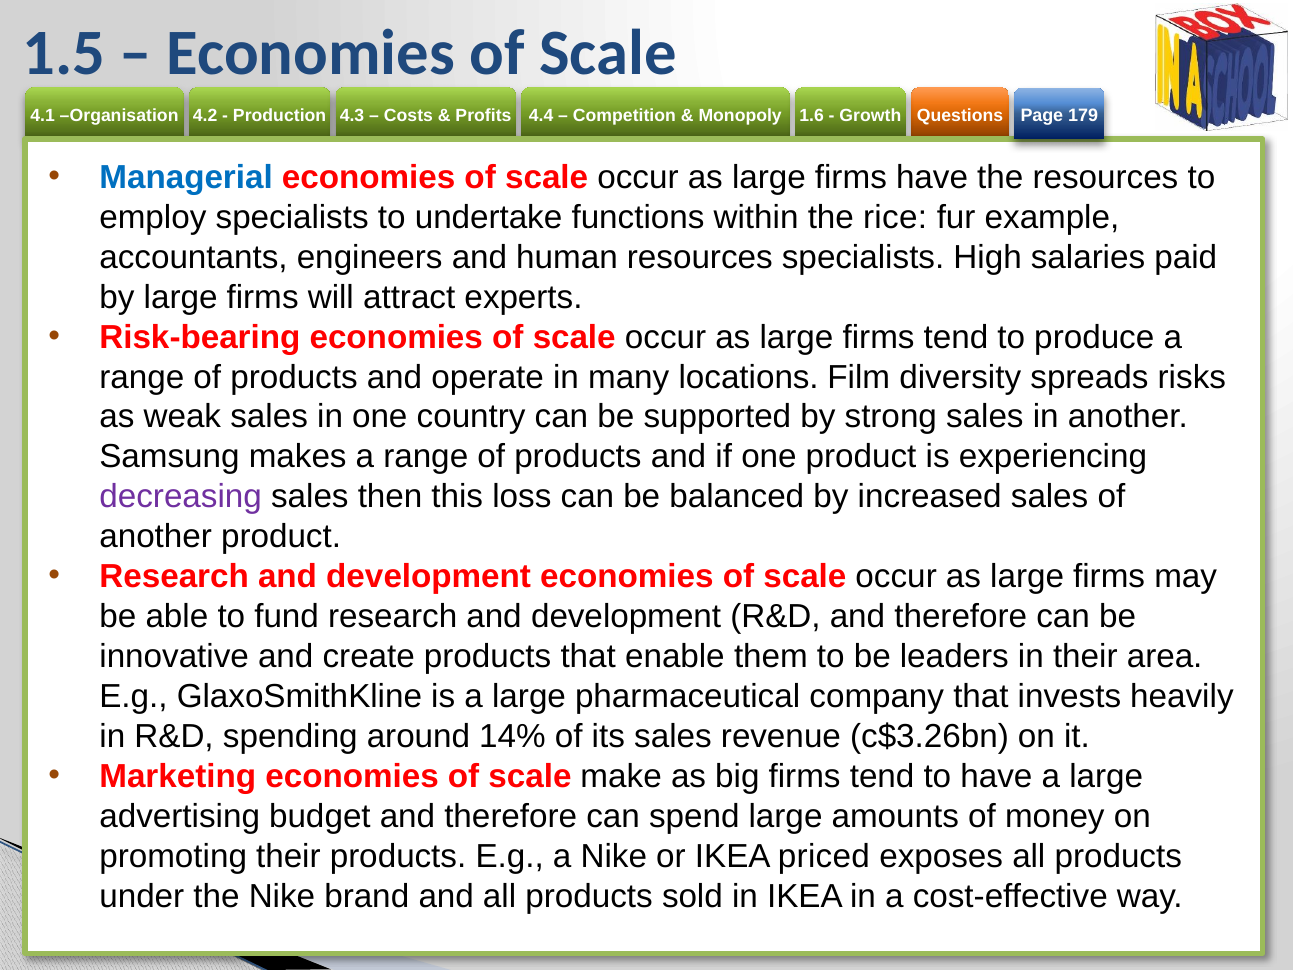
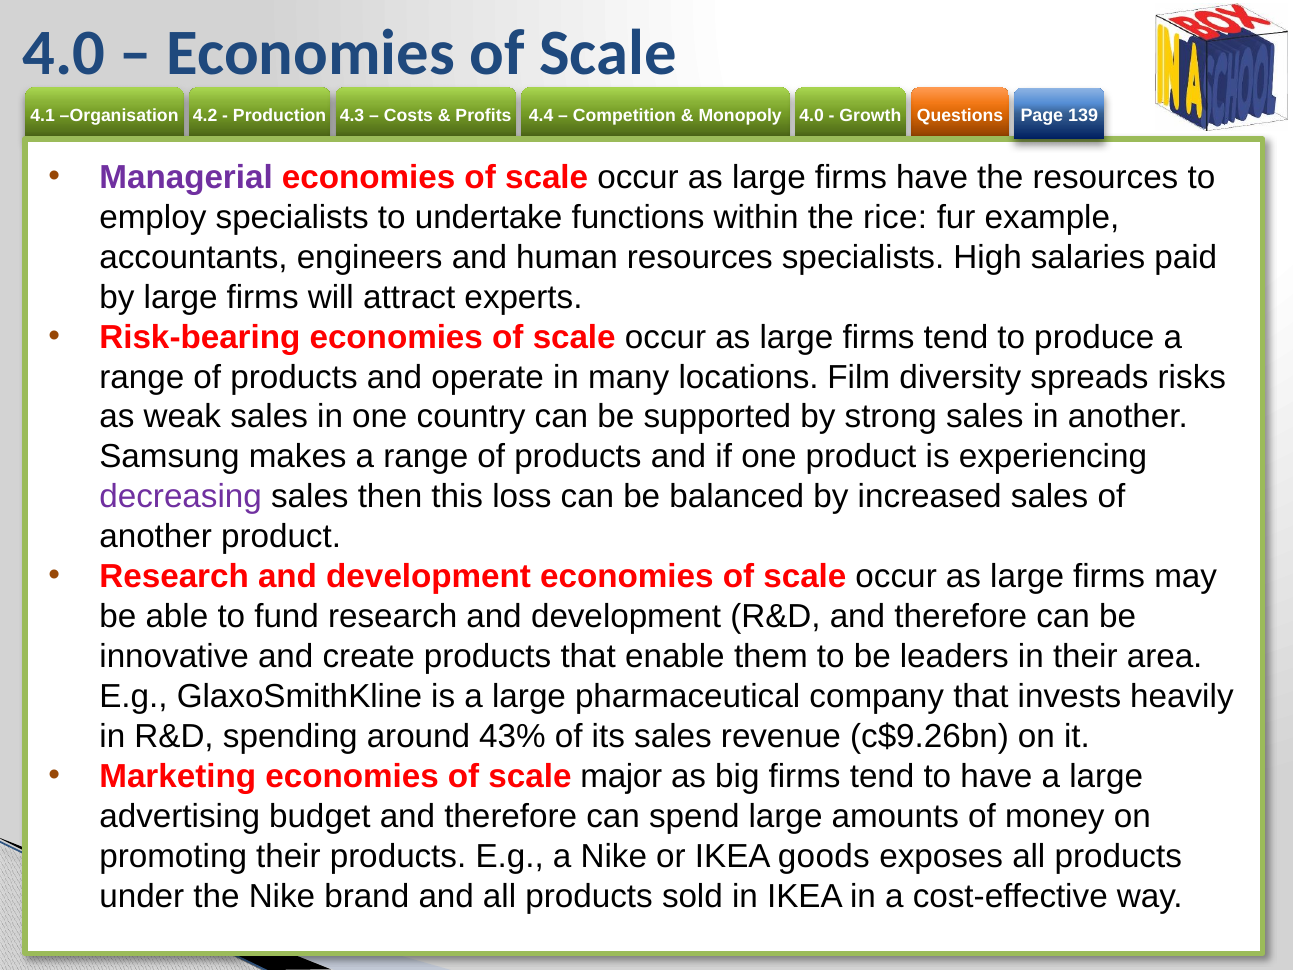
1.5 at (64, 53): 1.5 -> 4.0
1.6 at (812, 115): 1.6 -> 4.0
179: 179 -> 139
Managerial colour: blue -> purple
14%: 14% -> 43%
c$3.26bn: c$3.26bn -> c$9.26bn
make: make -> major
priced: priced -> goods
